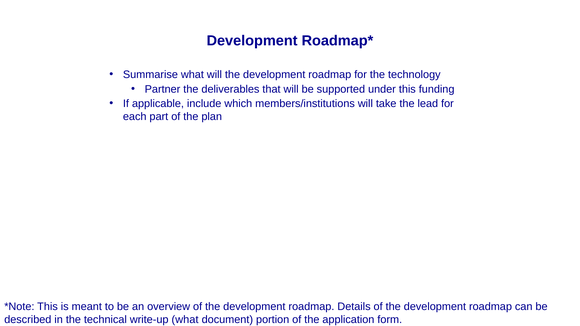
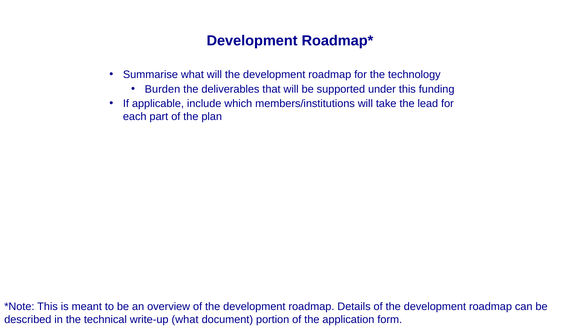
Partner: Partner -> Burden
